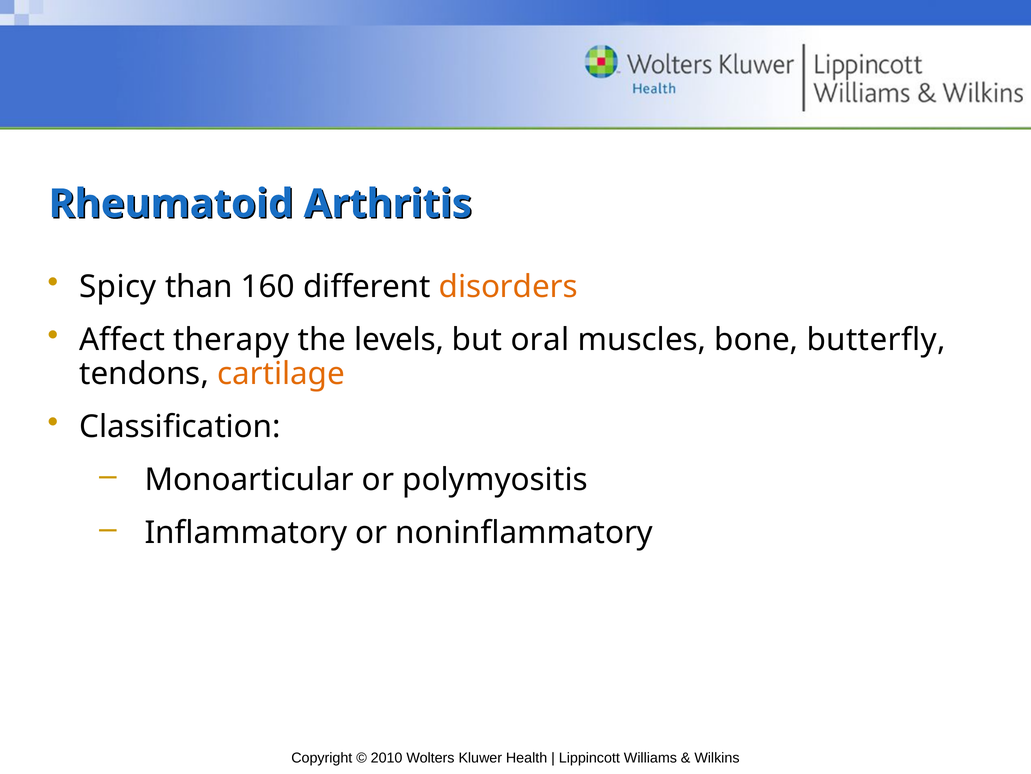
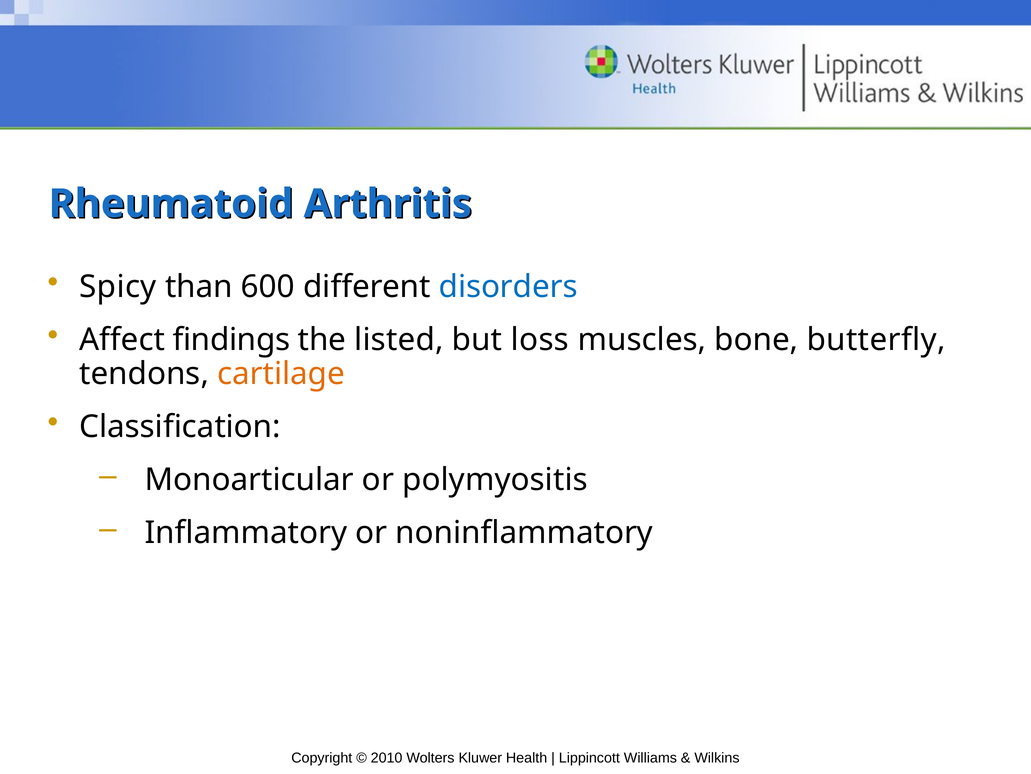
160: 160 -> 600
disorders colour: orange -> blue
therapy: therapy -> findings
levels: levels -> listed
oral: oral -> loss
